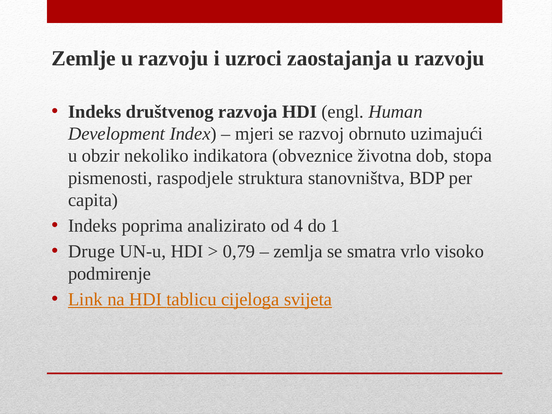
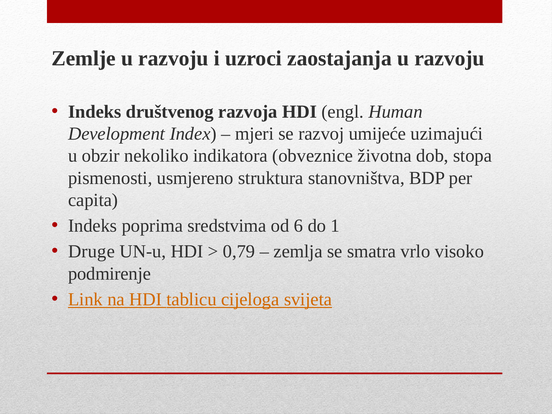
obrnuto: obrnuto -> umijeće
raspodjele: raspodjele -> usmjereno
analizirato: analizirato -> sredstvima
4: 4 -> 6
